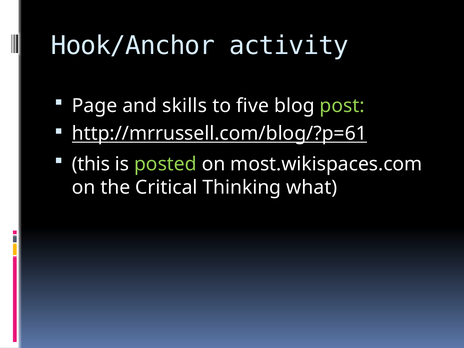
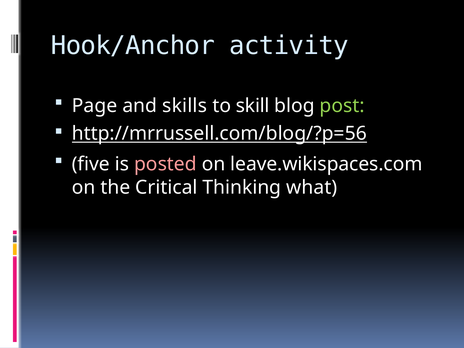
five: five -> skill
http://mrrussell.com/blog/?p=61: http://mrrussell.com/blog/?p=61 -> http://mrrussell.com/blog/?p=56
this: this -> five
posted colour: light green -> pink
most.wikispaces.com: most.wikispaces.com -> leave.wikispaces.com
